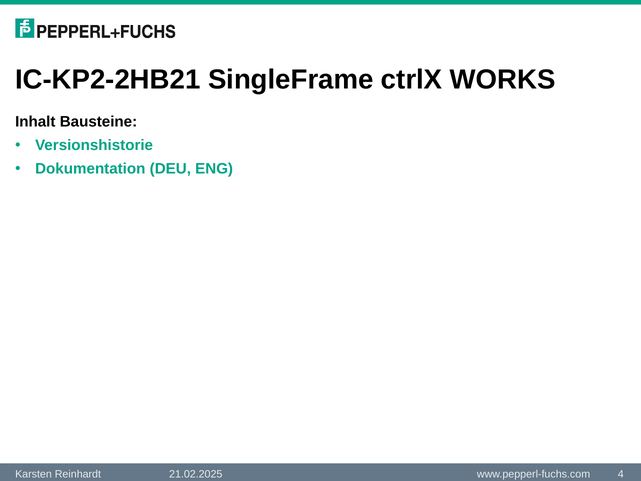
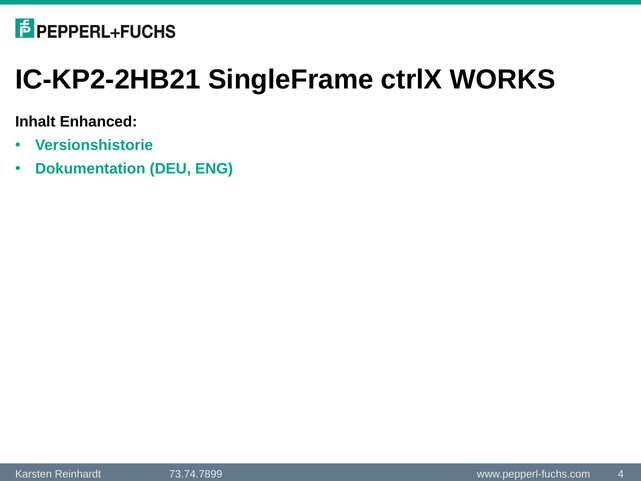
Bausteine: Bausteine -> Enhanced
21.02.2025: 21.02.2025 -> 73.74.7899
